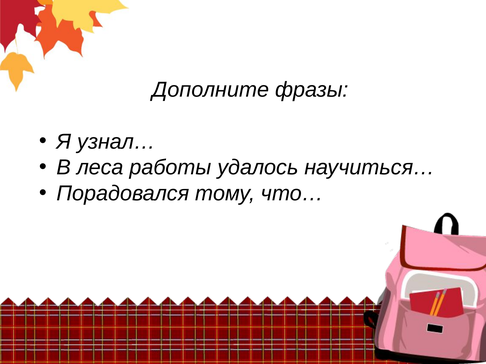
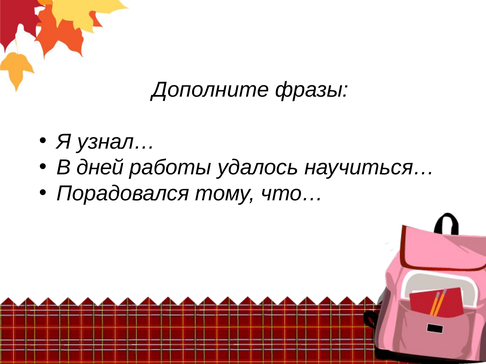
леса: леса -> дней
